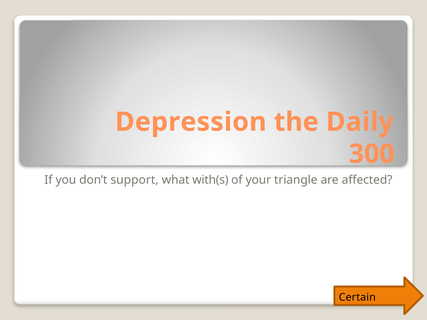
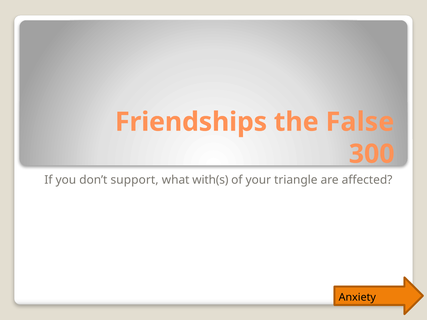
Depression: Depression -> Friendships
Daily: Daily -> False
Certain: Certain -> Anxiety
